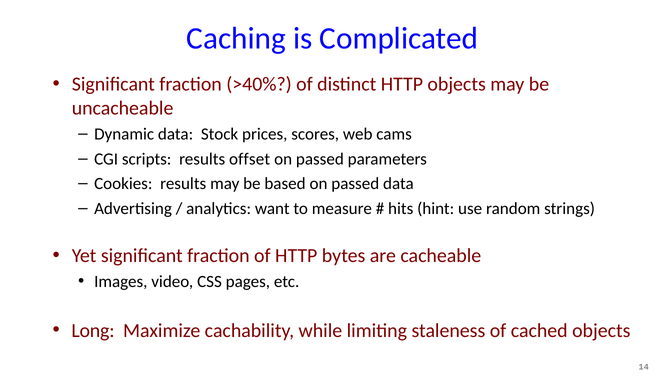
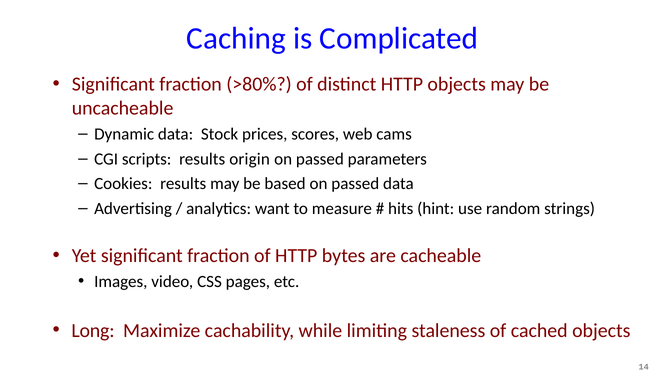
>40%: >40% -> >80%
offset: offset -> origin
